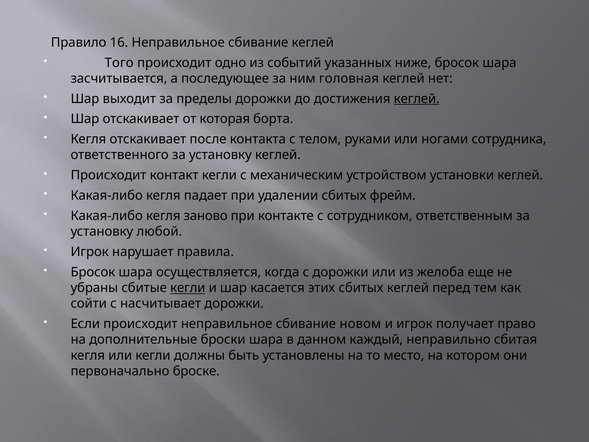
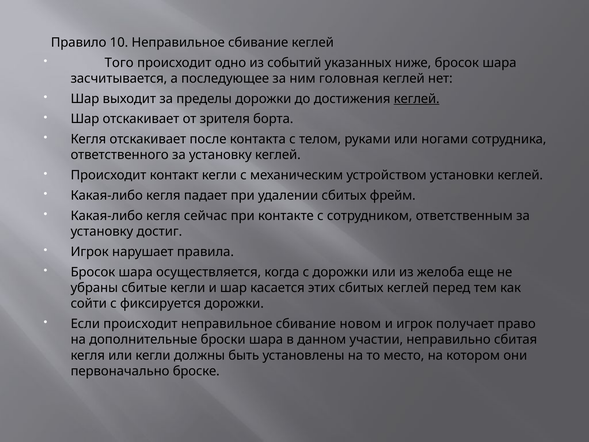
16: 16 -> 10
которая: которая -> зрителя
заново: заново -> сейчас
любой: любой -> достиг
кегли at (188, 288) underline: present -> none
насчитывает: насчитывает -> фиксируется
каждый: каждый -> участии
